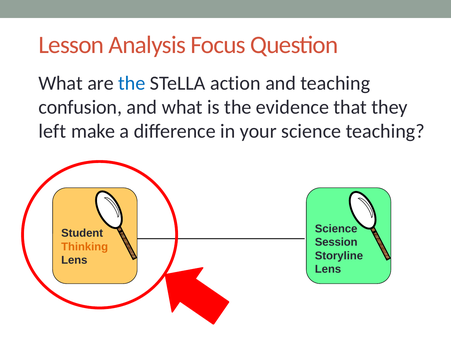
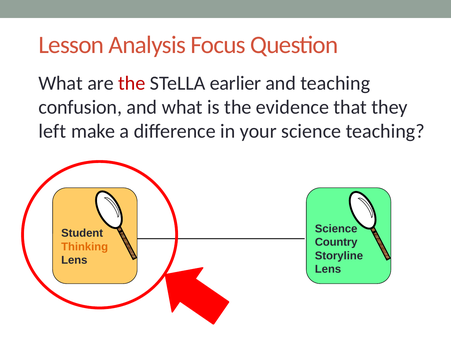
the at (132, 83) colour: blue -> red
action: action -> earlier
Session: Session -> Country
